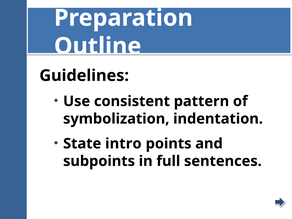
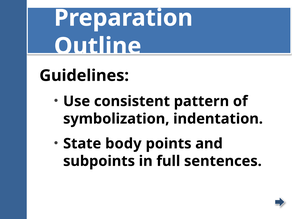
intro: intro -> body
